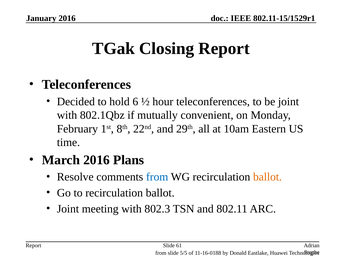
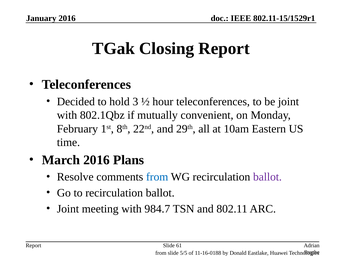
6: 6 -> 3
ballot at (267, 177) colour: orange -> purple
802.3: 802.3 -> 984.7
